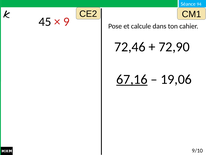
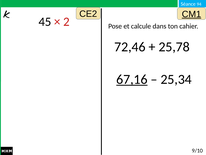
CM1 underline: none -> present
9: 9 -> 2
72,90: 72,90 -> 25,78
19,06: 19,06 -> 25,34
